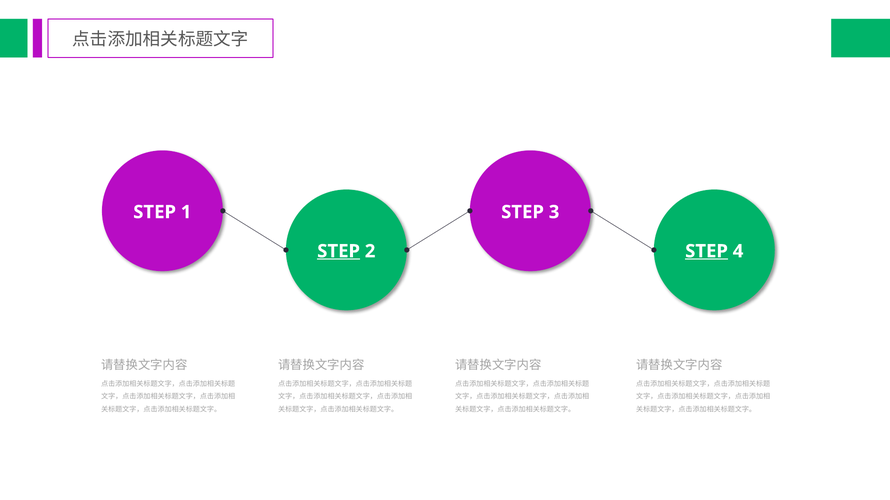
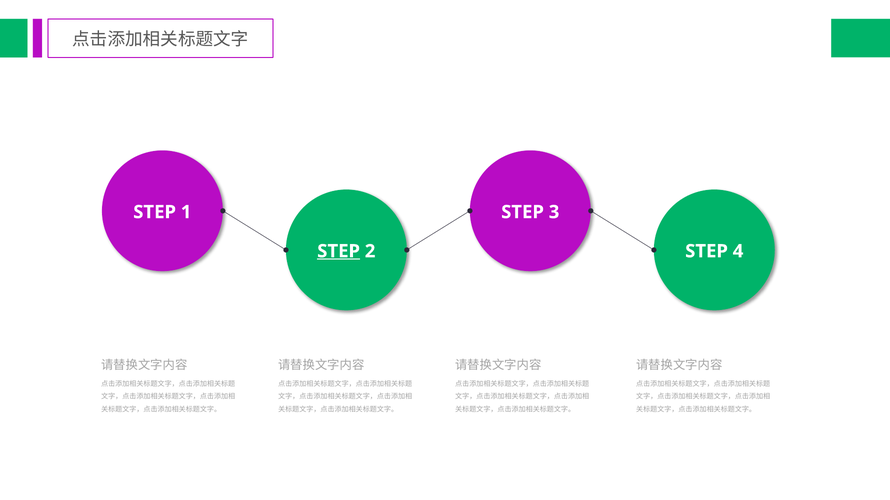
STEP at (707, 251) underline: present -> none
